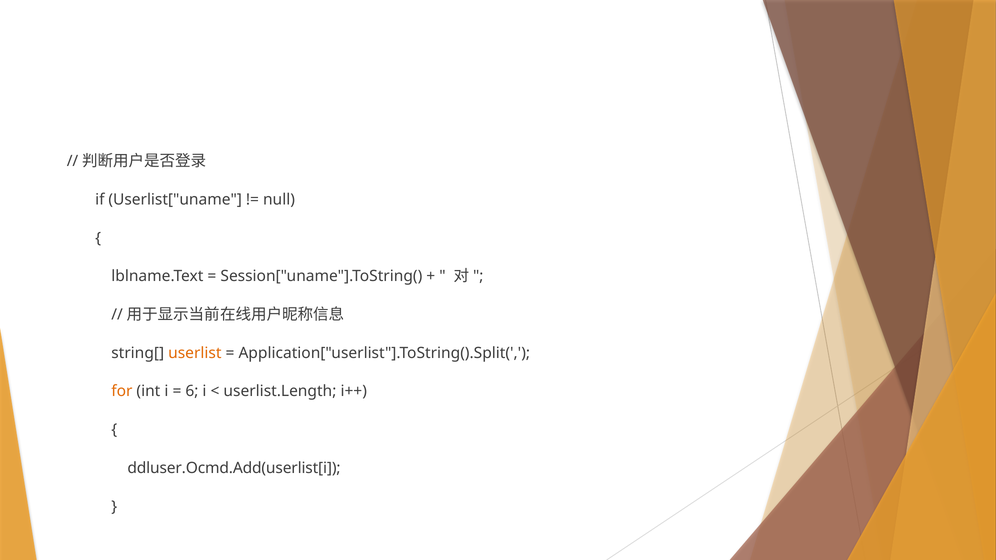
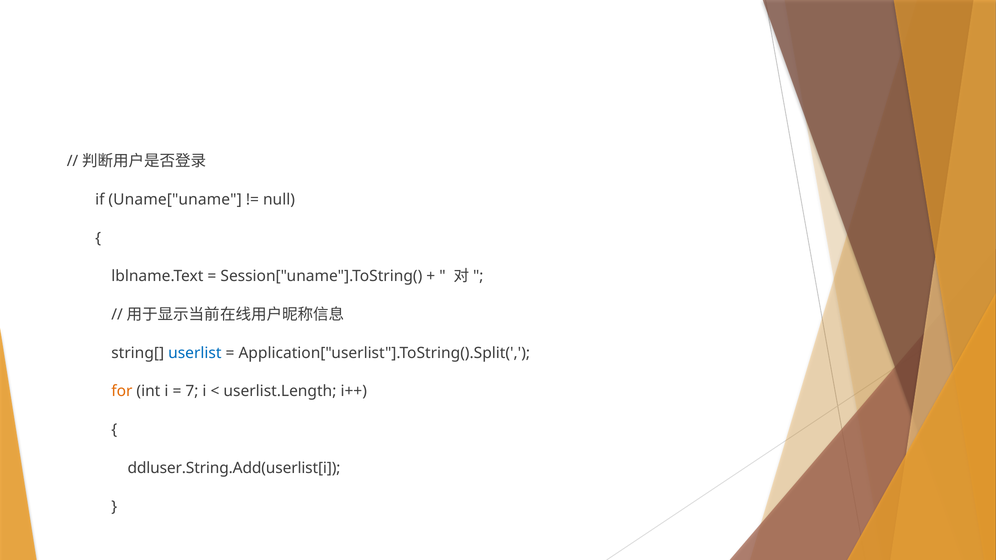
Userlist["uname: Userlist["uname -> Uname["uname
userlist colour: orange -> blue
6: 6 -> 7
ddluser.Ocmd.Add(userlist[i: ddluser.Ocmd.Add(userlist[i -> ddluser.String.Add(userlist[i
